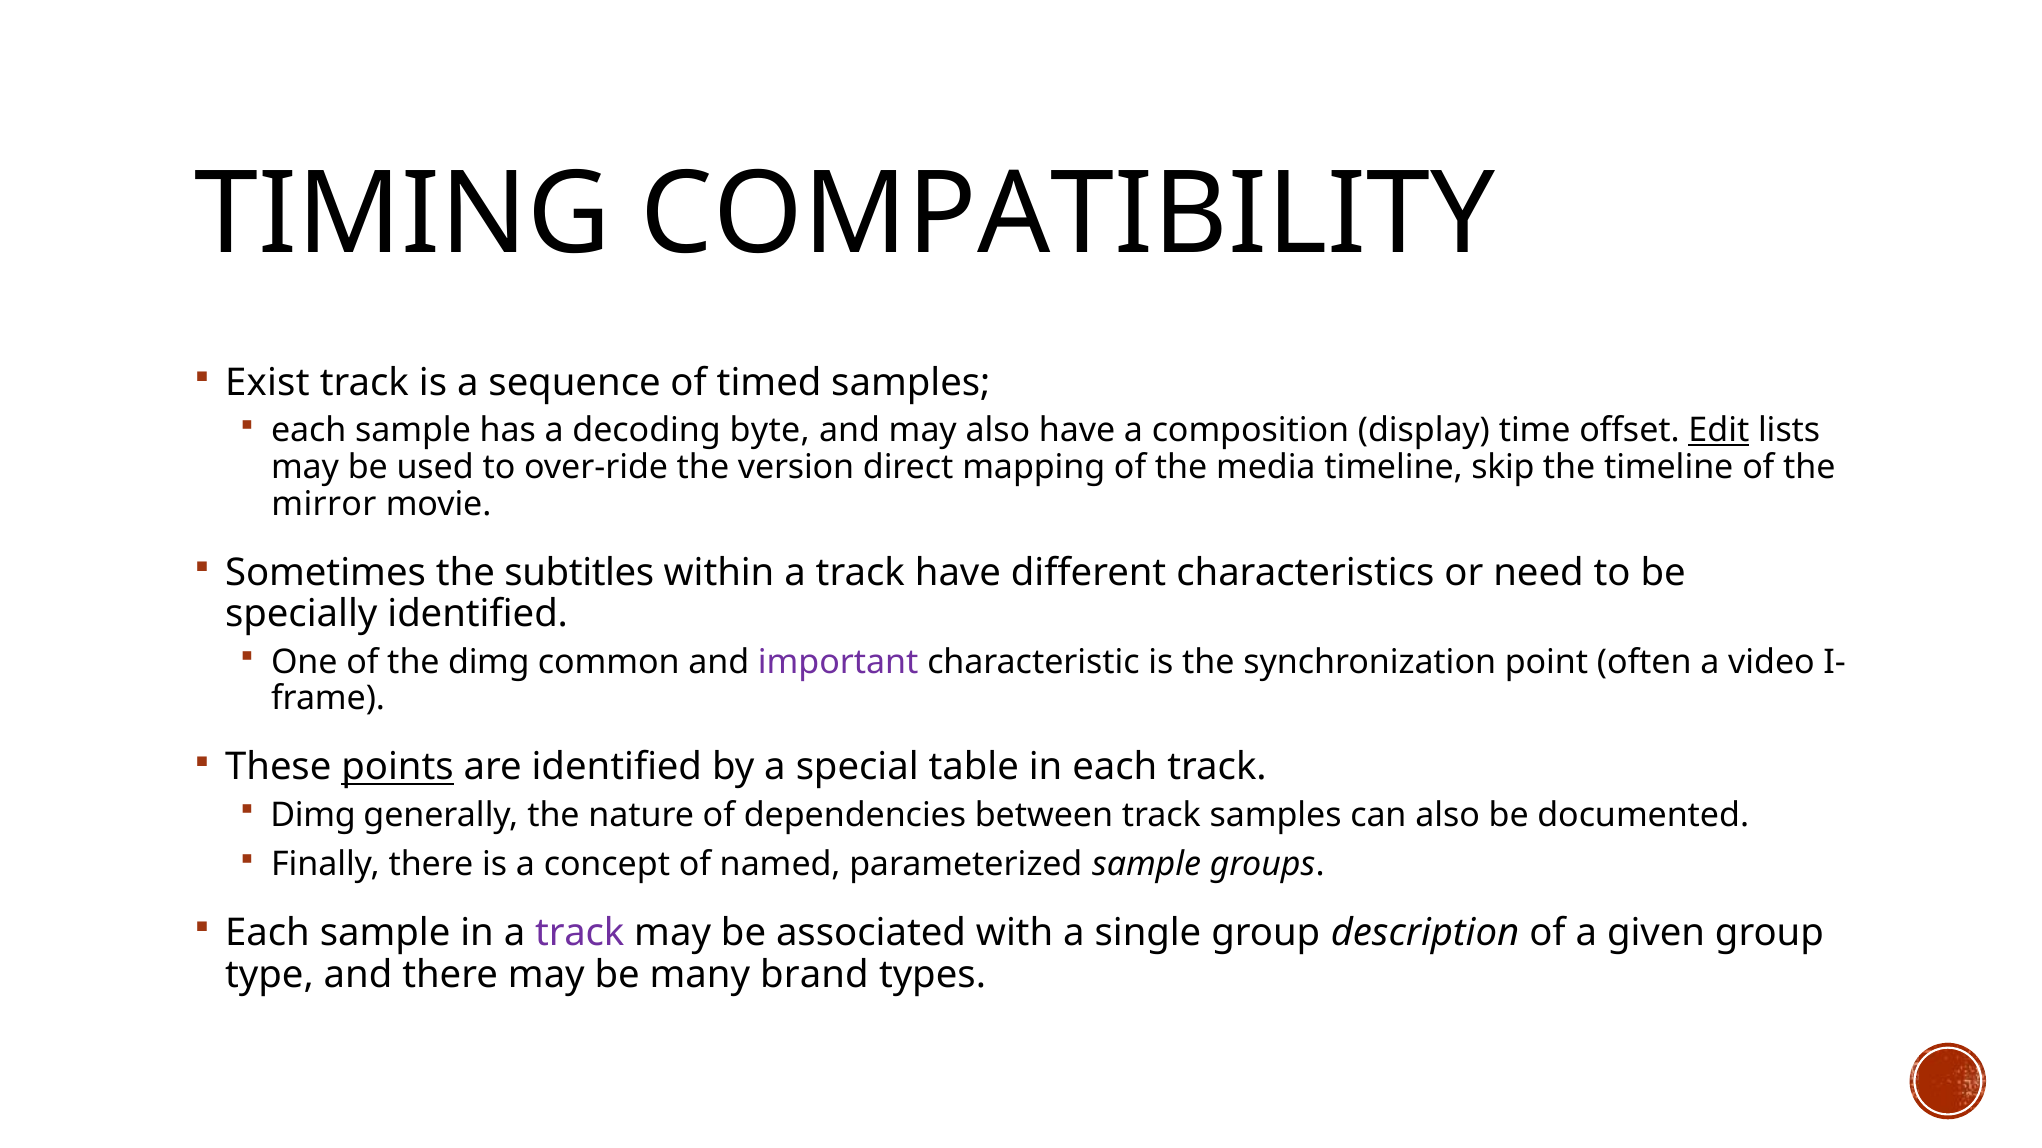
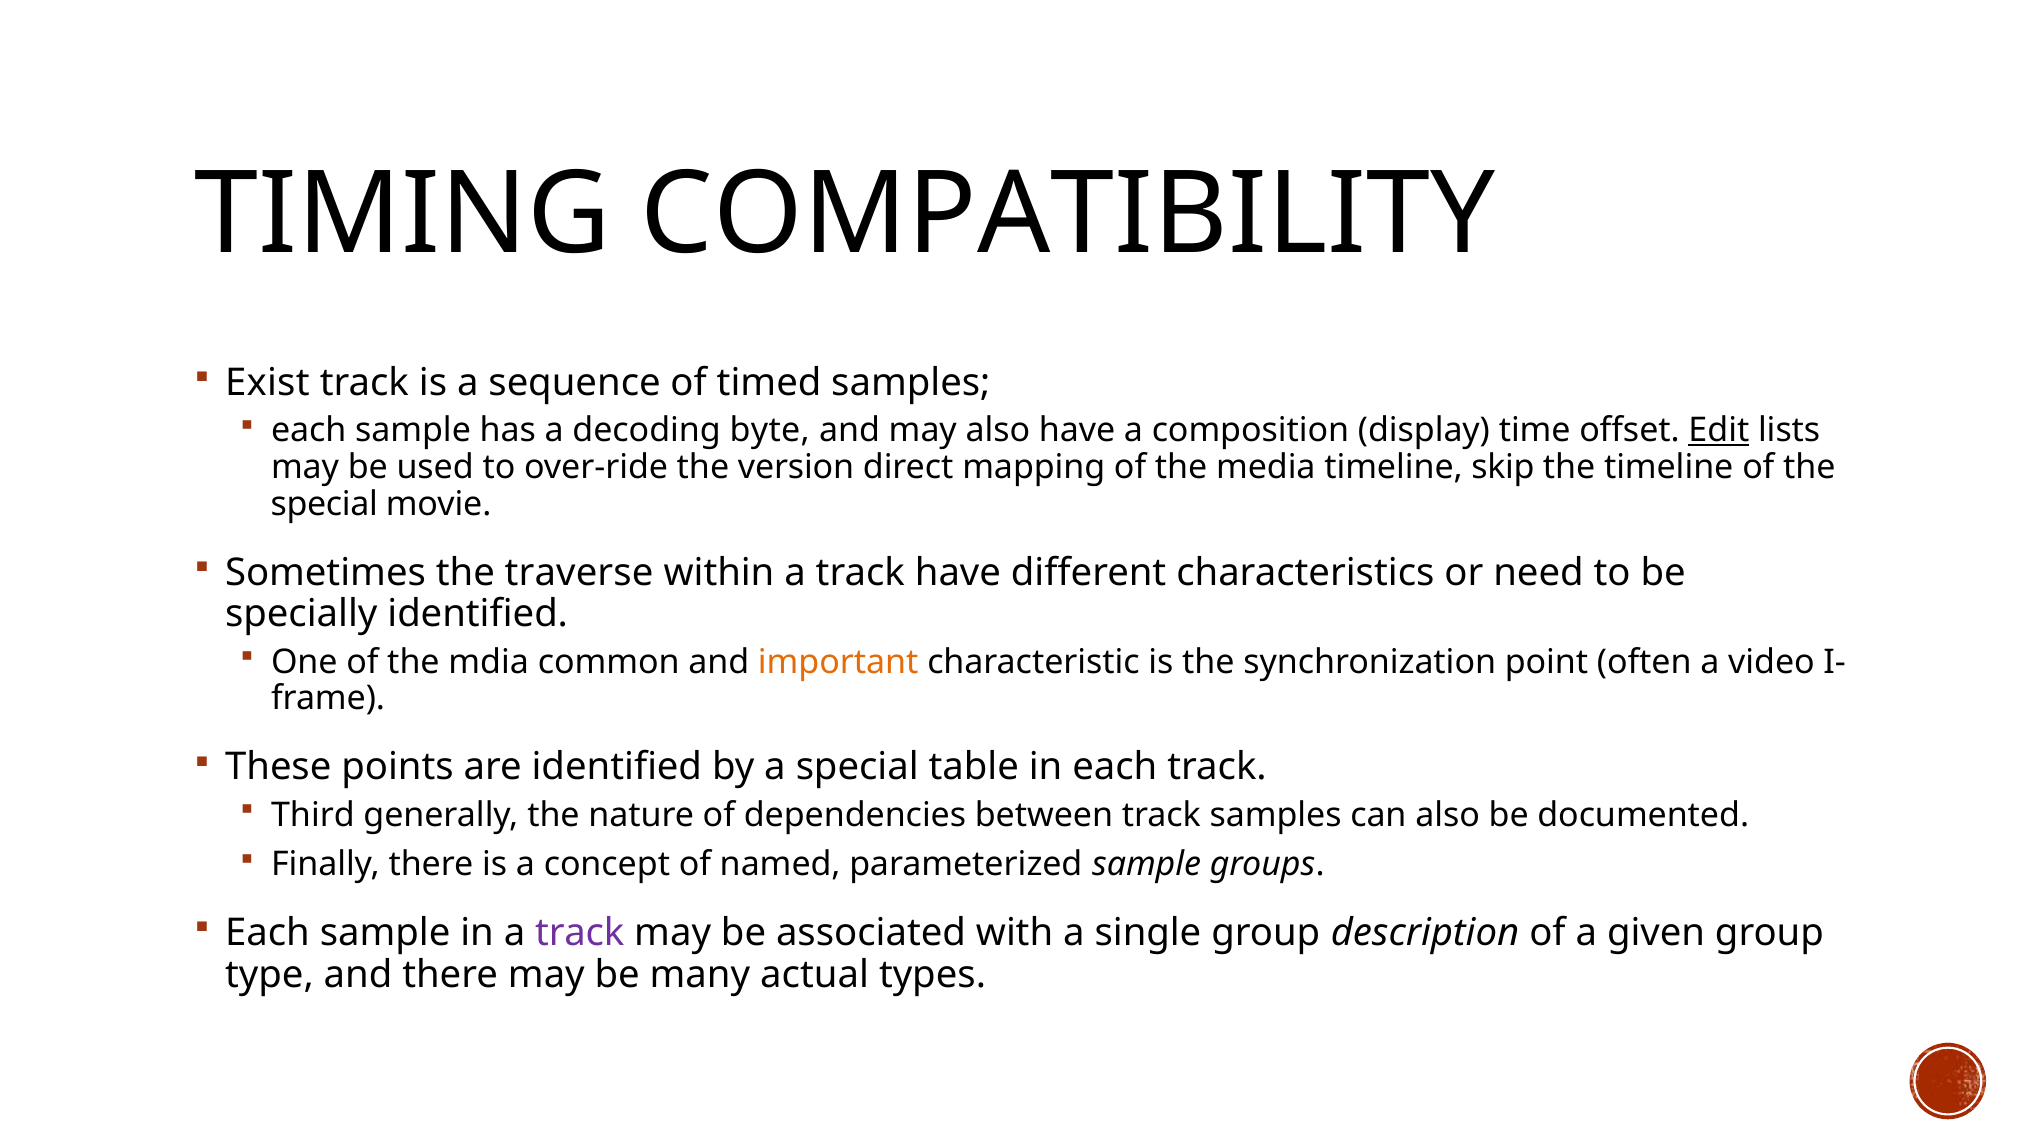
mirror at (324, 504): mirror -> special
subtitles: subtitles -> traverse
the dimg: dimg -> mdia
important colour: purple -> orange
points underline: present -> none
Dimg at (313, 815): Dimg -> Third
brand: brand -> actual
